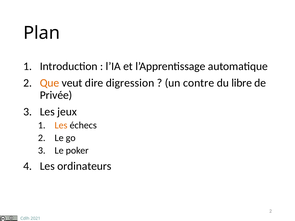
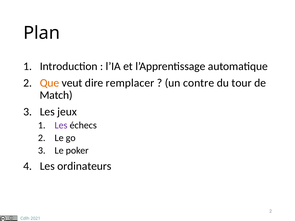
digression: digression -> remplacer
libre: libre -> tour
Privée: Privée -> Match
Les at (61, 125) colour: orange -> purple
